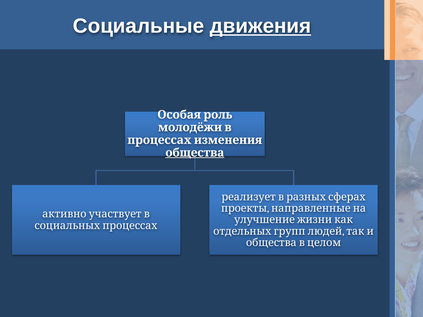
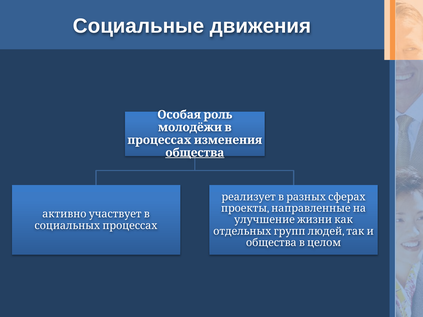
движения underline: present -> none
